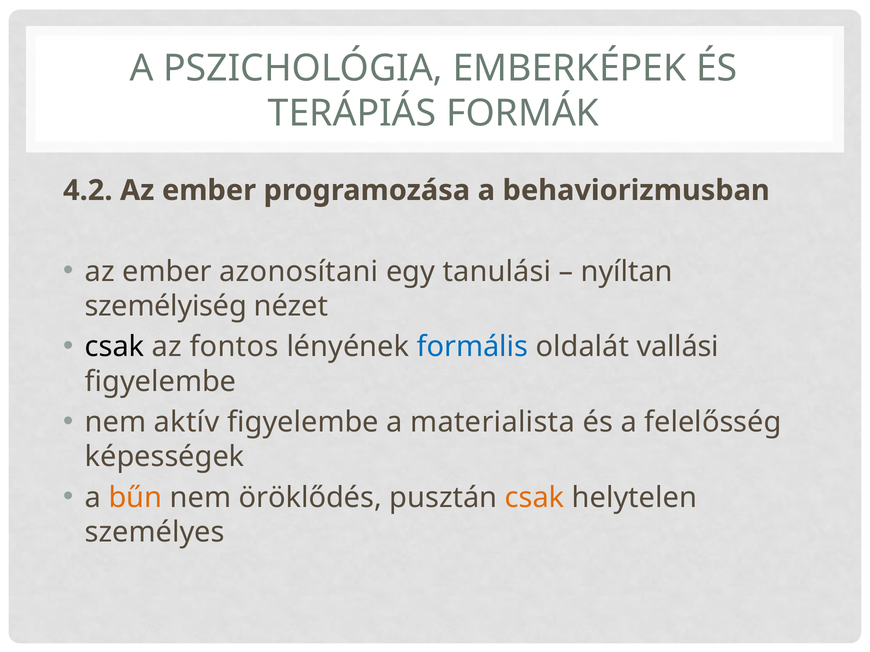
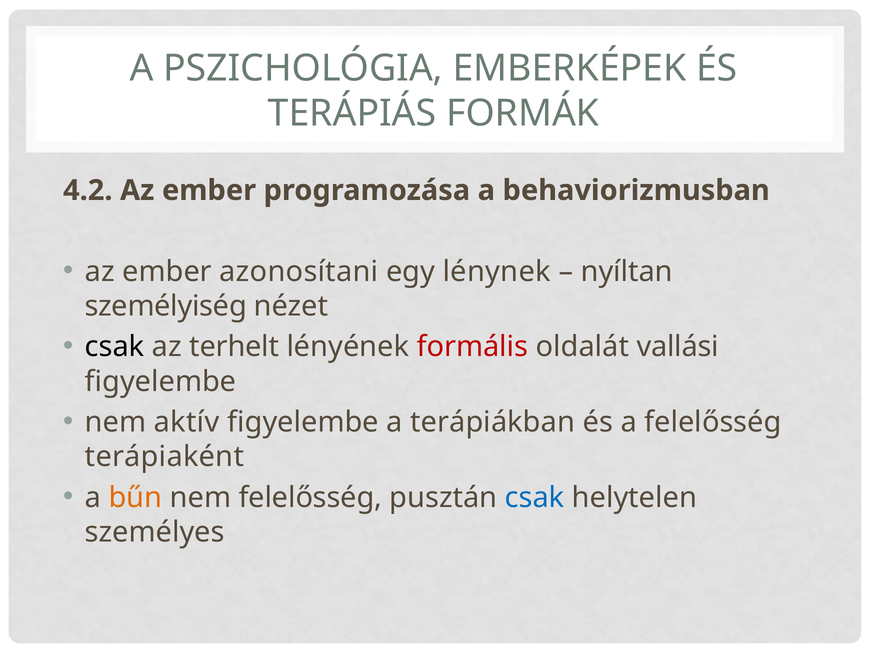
tanulási: tanulási -> lénynek
fontos: fontos -> terhelt
formális colour: blue -> red
materialista: materialista -> terápiákban
képességek: képességek -> terápiaként
nem öröklődés: öröklődés -> felelősség
csak at (535, 498) colour: orange -> blue
